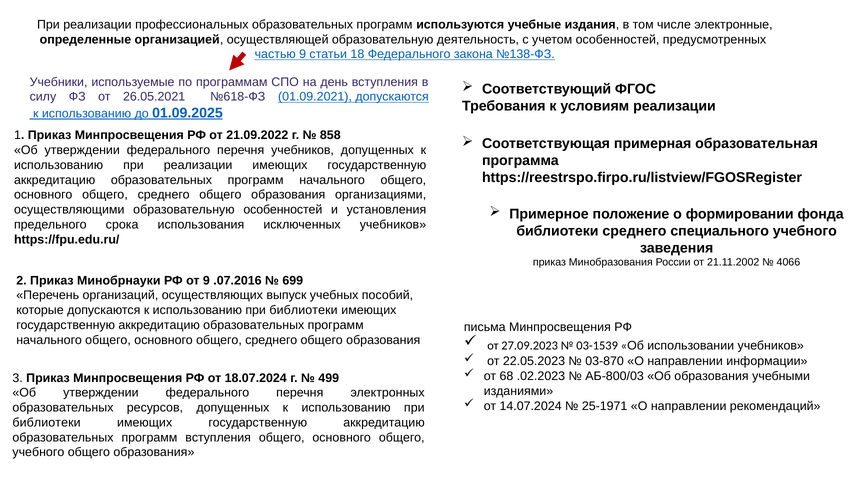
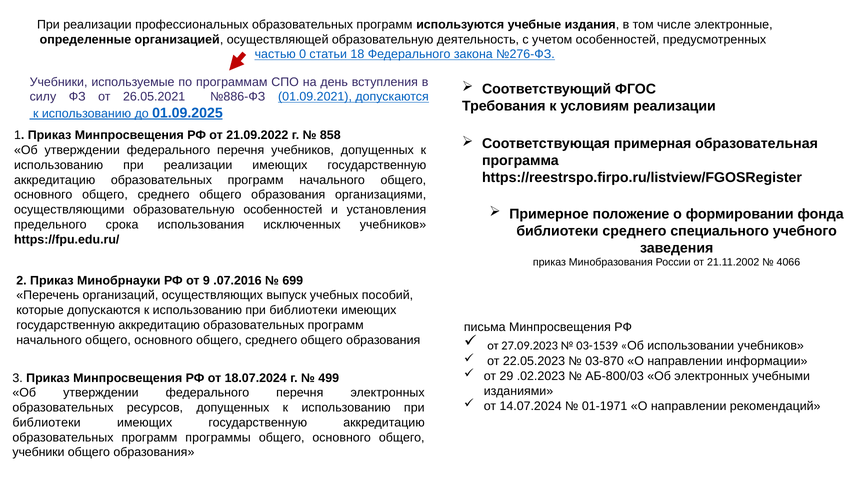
частью 9: 9 -> 0
№138-ФЗ: №138-ФЗ -> №276-ФЗ
№618-ФЗ: №618-ФЗ -> №886-ФЗ
68: 68 -> 29
Об образования: образования -> электронных
25-1971: 25-1971 -> 01-1971
программ вступления: вступления -> программы
учебного at (38, 453): учебного -> учебники
